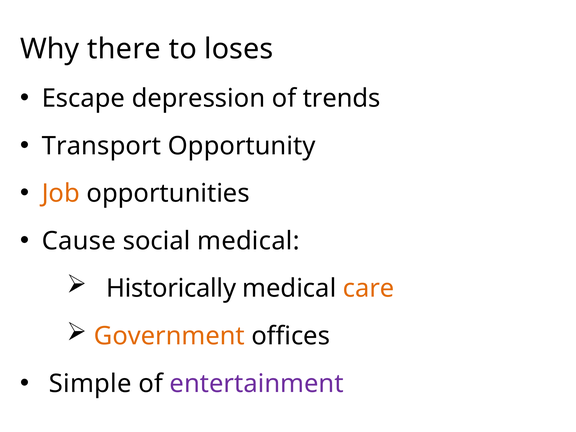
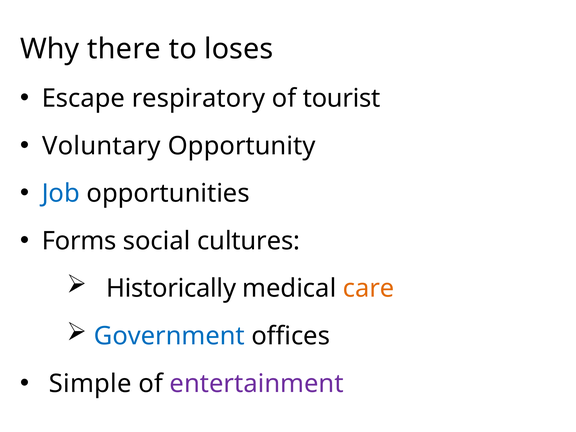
depression: depression -> respiratory
trends: trends -> tourist
Transport: Transport -> Voluntary
Job colour: orange -> blue
Cause: Cause -> Forms
social medical: medical -> cultures
Government colour: orange -> blue
